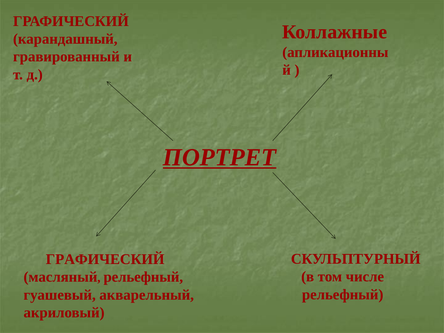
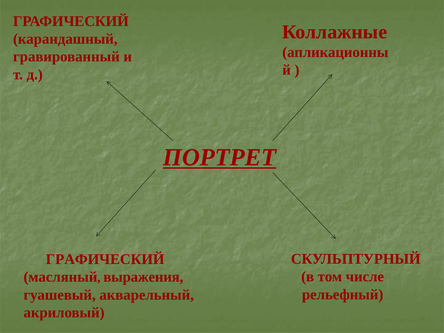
рельефный at (143, 277): рельефный -> выражения
